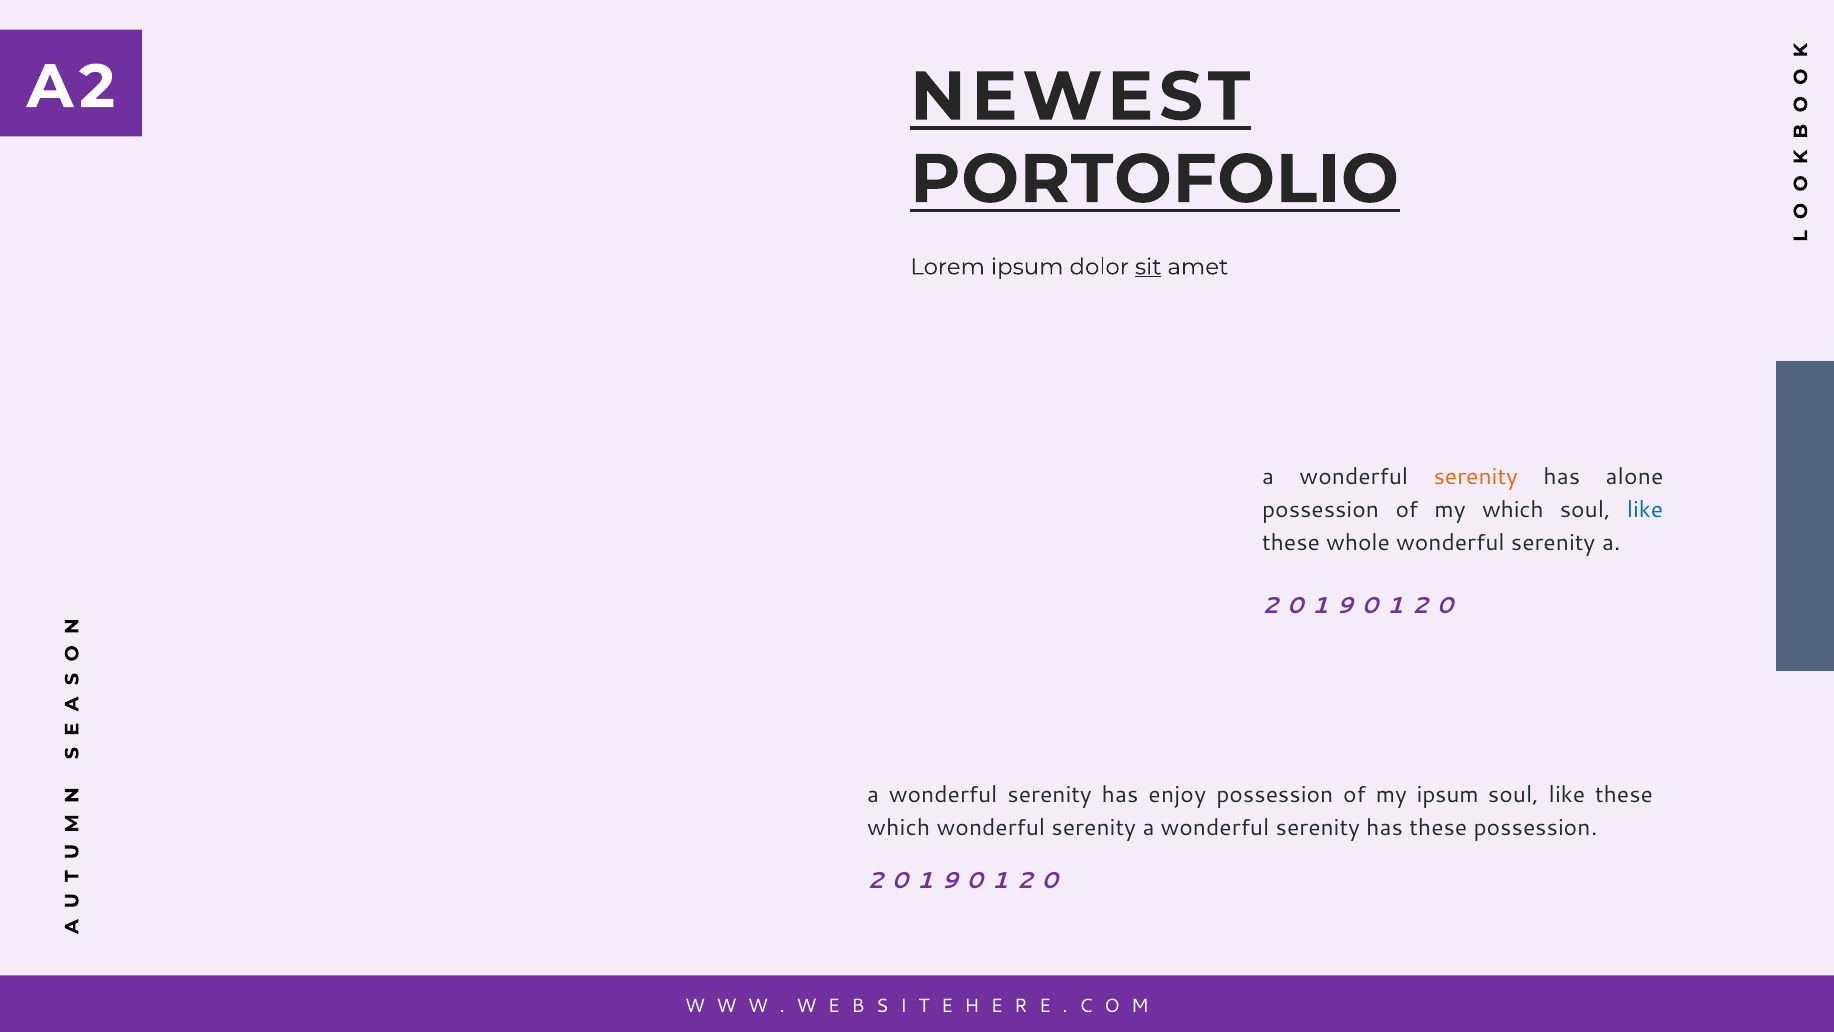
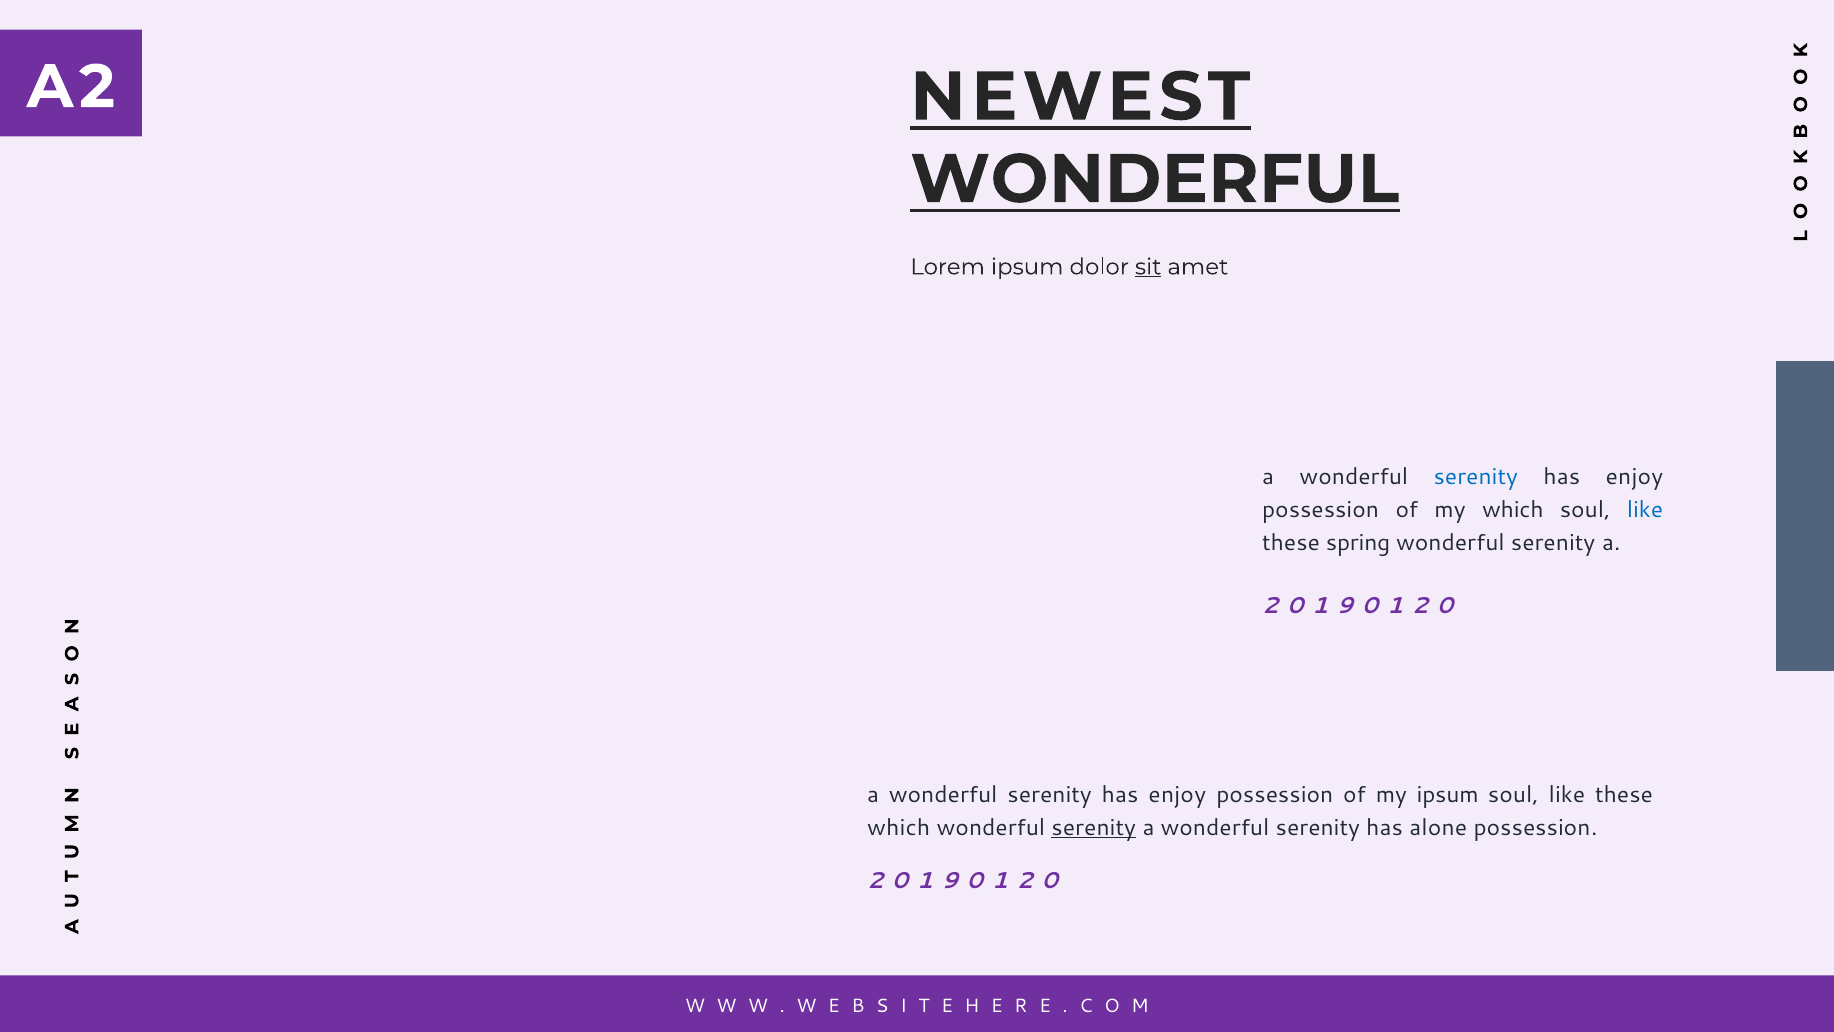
PORTOFOLIO at (1155, 179): PORTOFOLIO -> WONDERFUL
serenity at (1476, 477) colour: orange -> blue
alone at (1634, 477): alone -> enjoy
whole: whole -> spring
serenity at (1094, 827) underline: none -> present
has these: these -> alone
